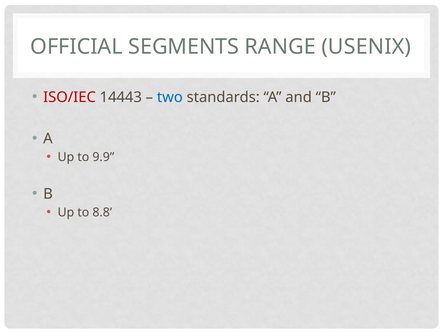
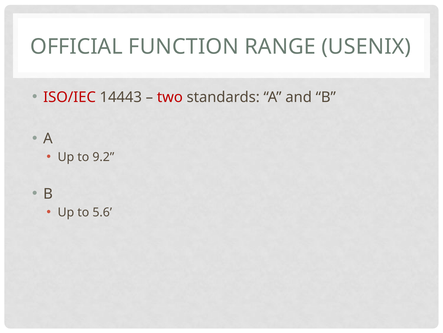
SEGMENTS: SEGMENTS -> FUNCTION
two colour: blue -> red
9.9: 9.9 -> 9.2
8.8: 8.8 -> 5.6
